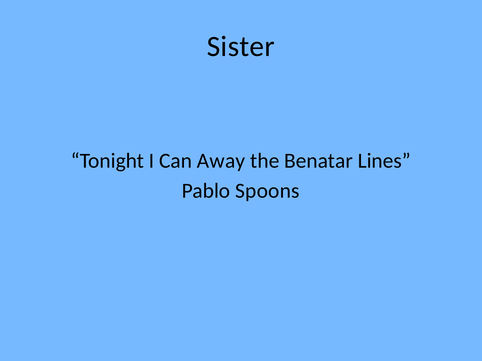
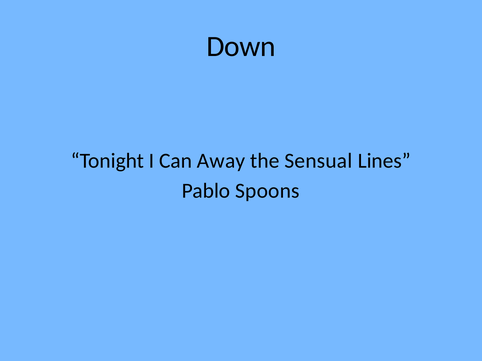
Sister: Sister -> Down
Benatar: Benatar -> Sensual
